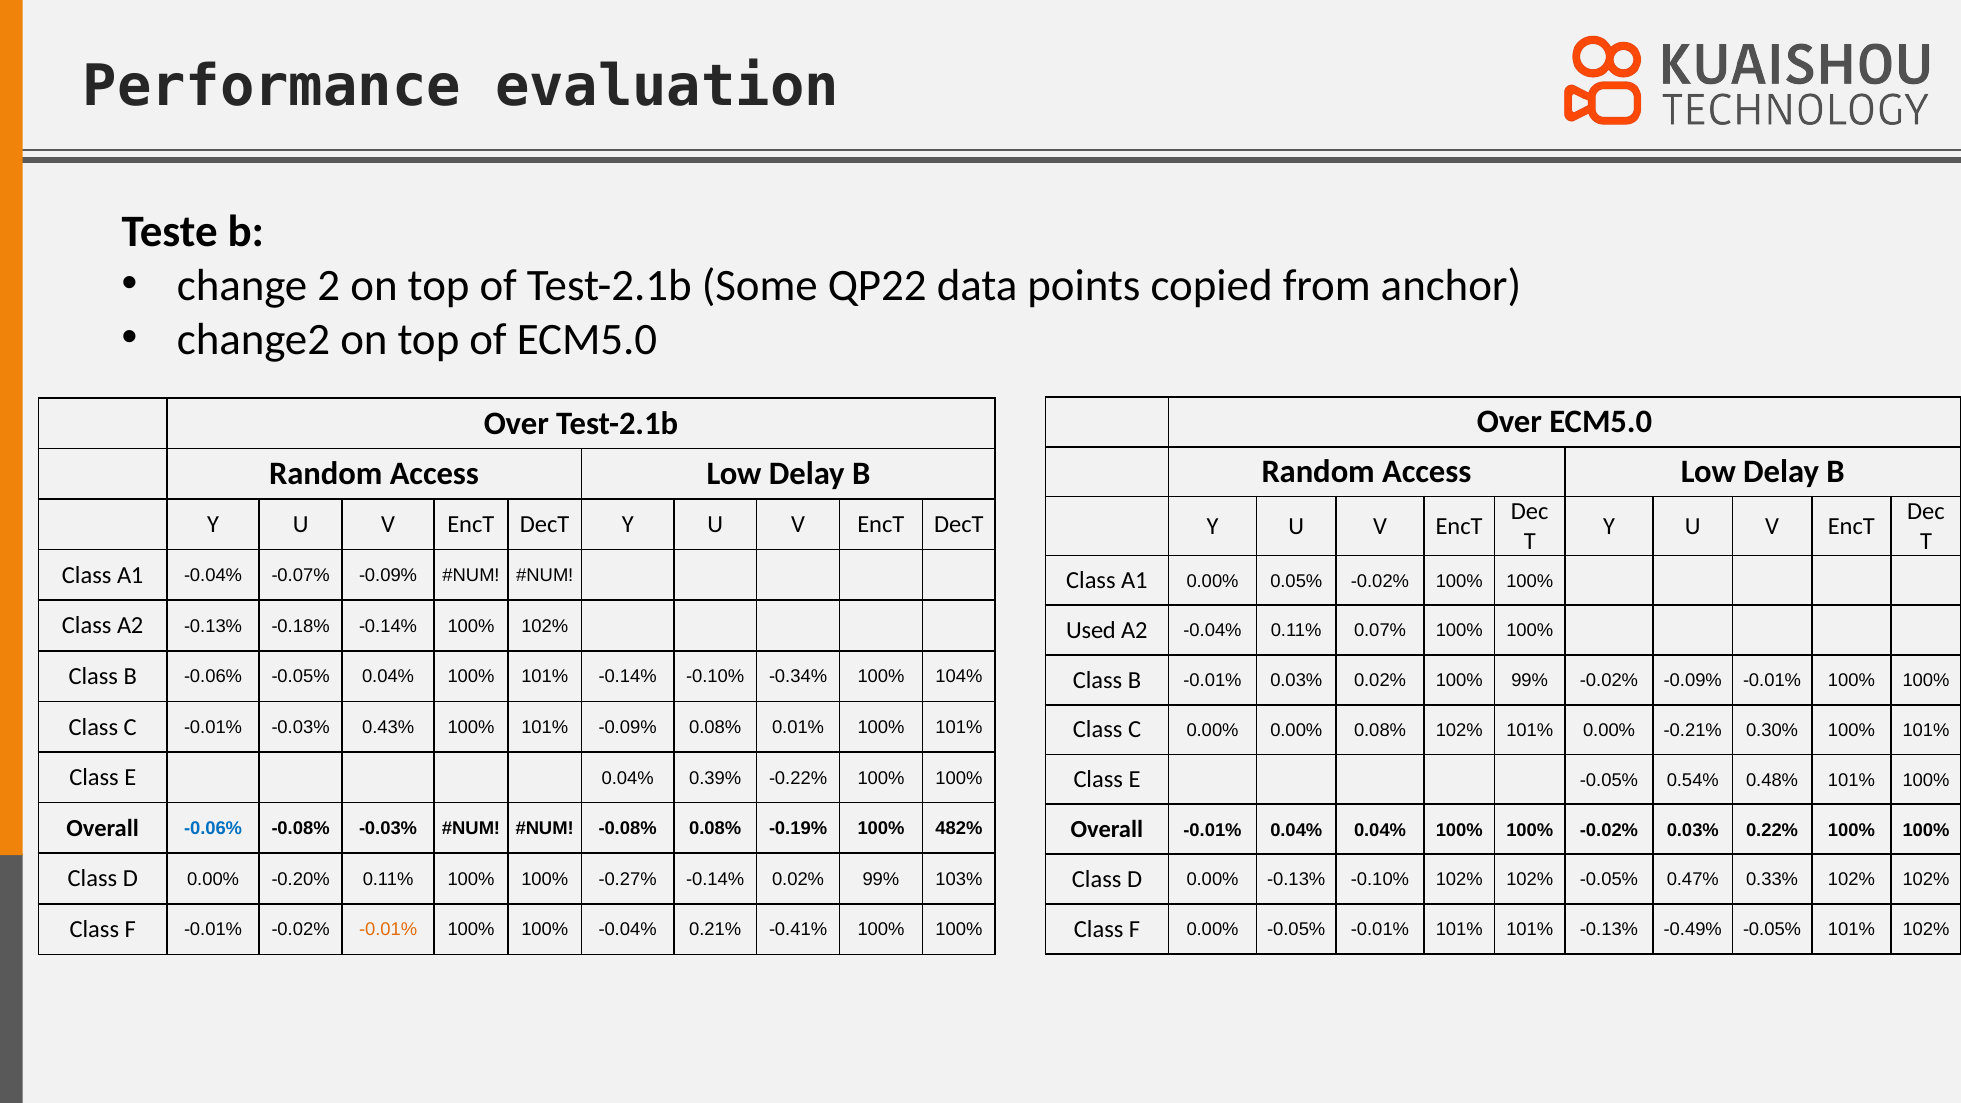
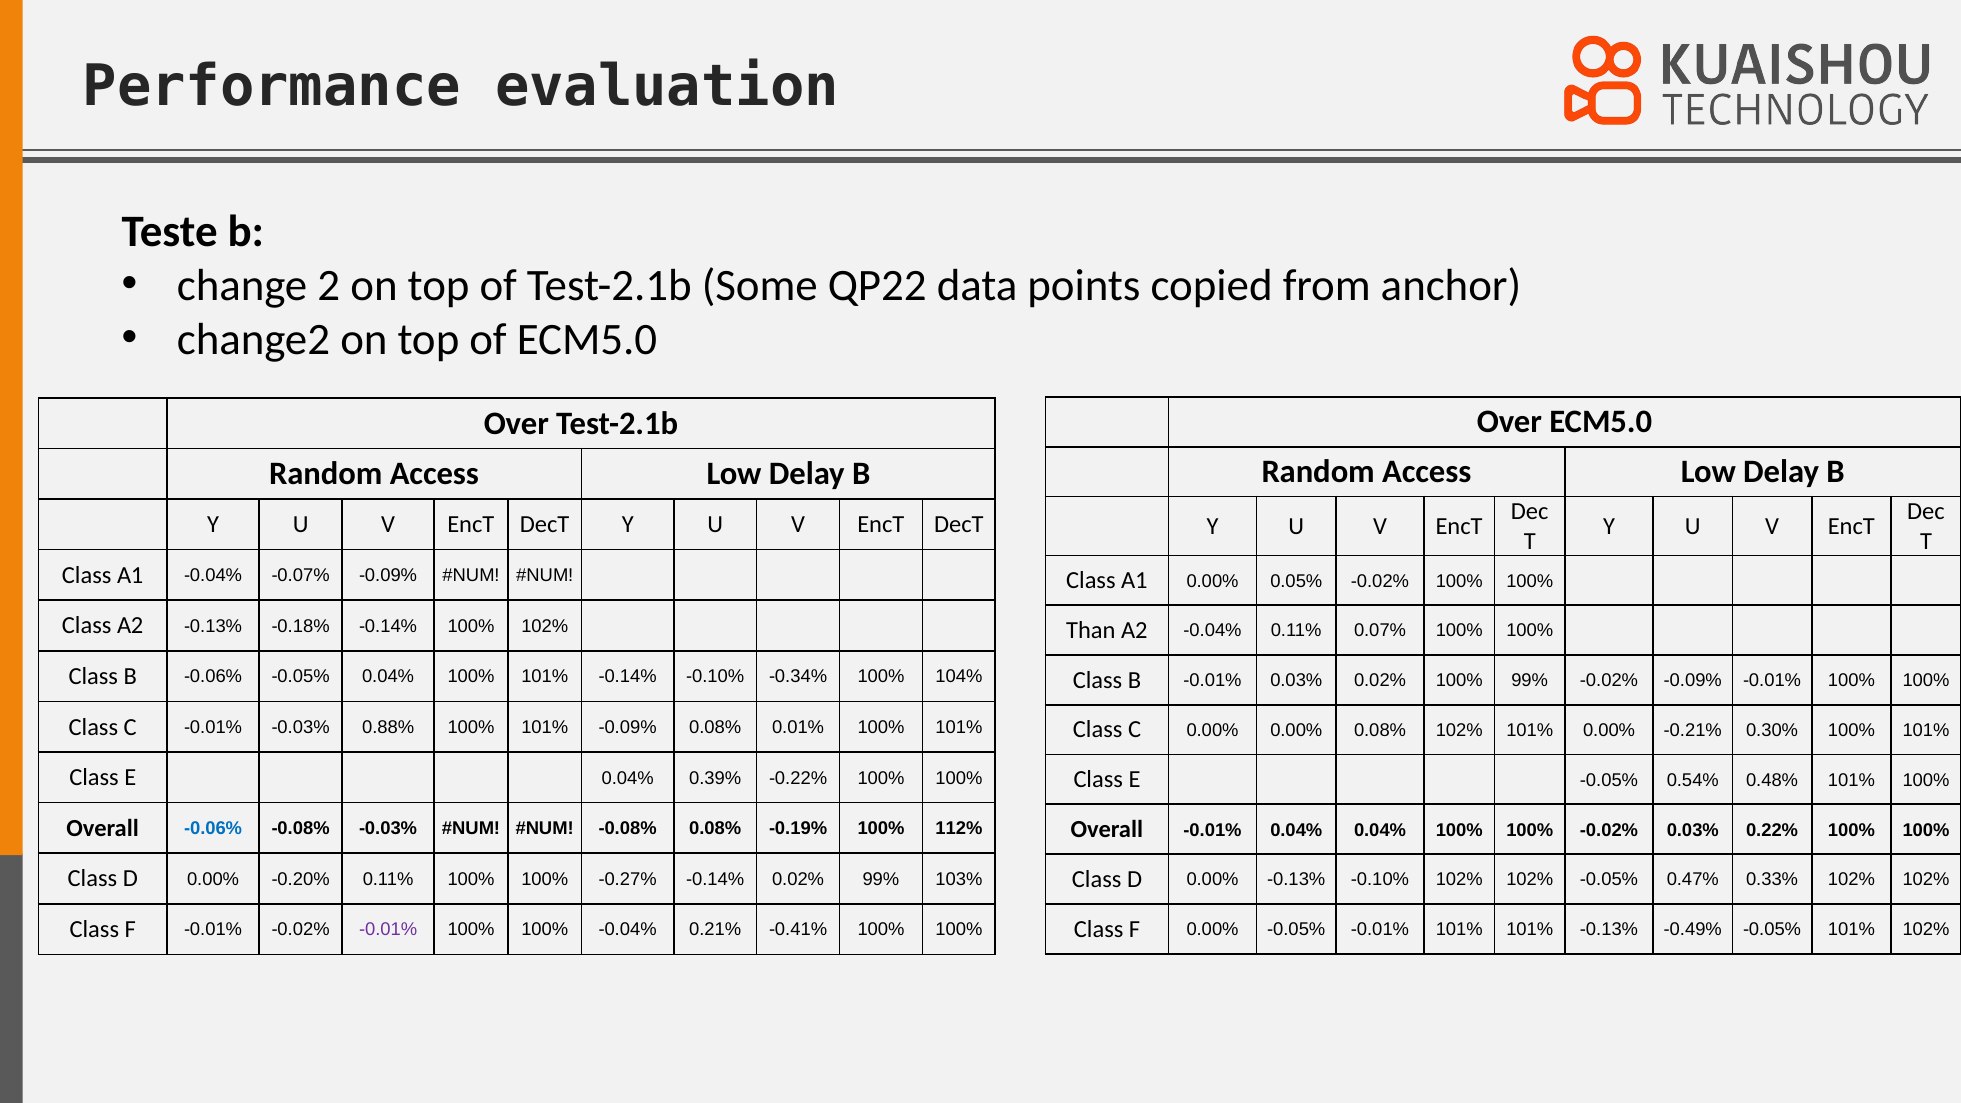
Used: Used -> Than
0.43%: 0.43% -> 0.88%
482%: 482% -> 112%
-0.01% at (388, 930) colour: orange -> purple
